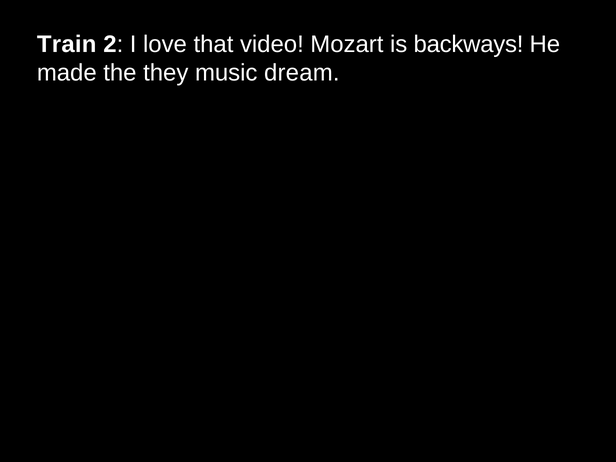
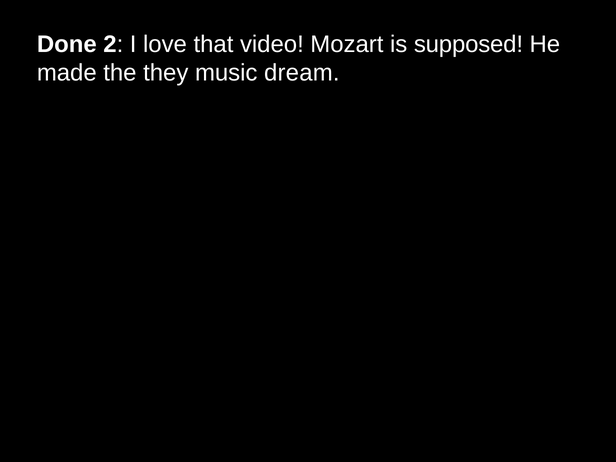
Train: Train -> Done
backways: backways -> supposed
